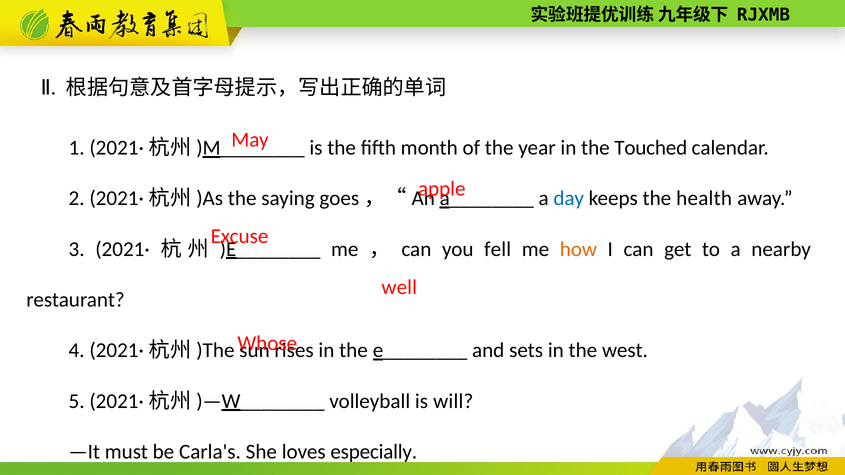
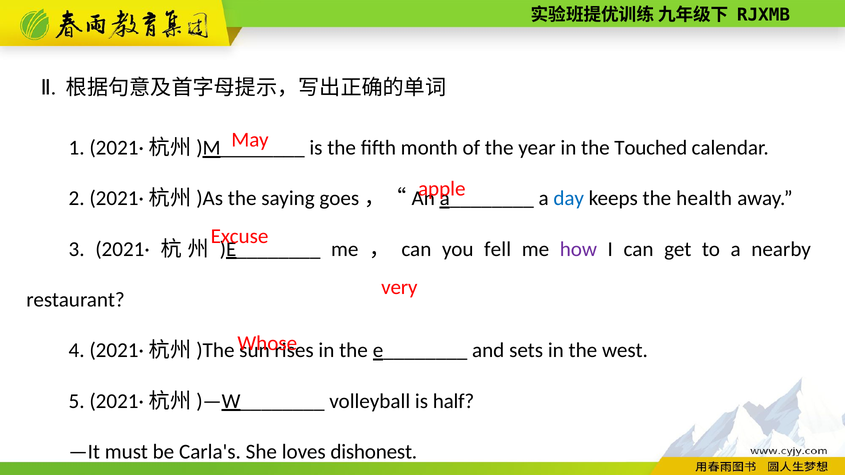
how colour: orange -> purple
well: well -> very
will: will -> half
especially: especially -> dishonest
